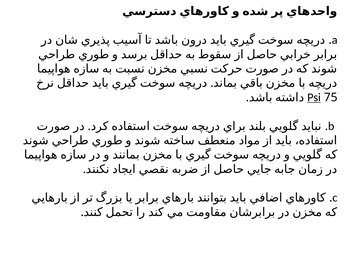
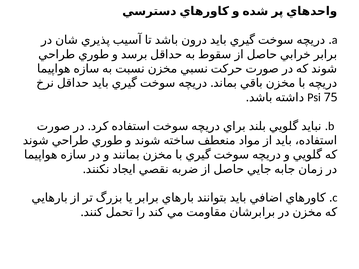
Psi underline: present -> none
